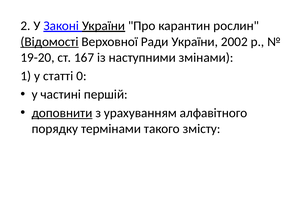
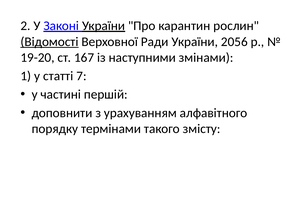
2002: 2002 -> 2056
0: 0 -> 7
доповнити underline: present -> none
